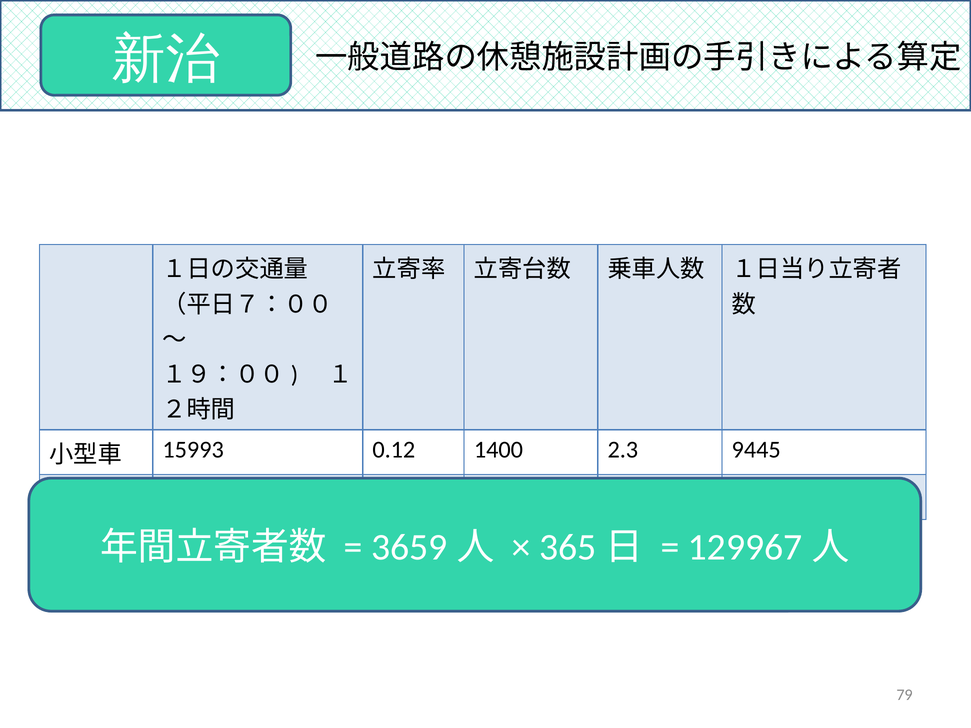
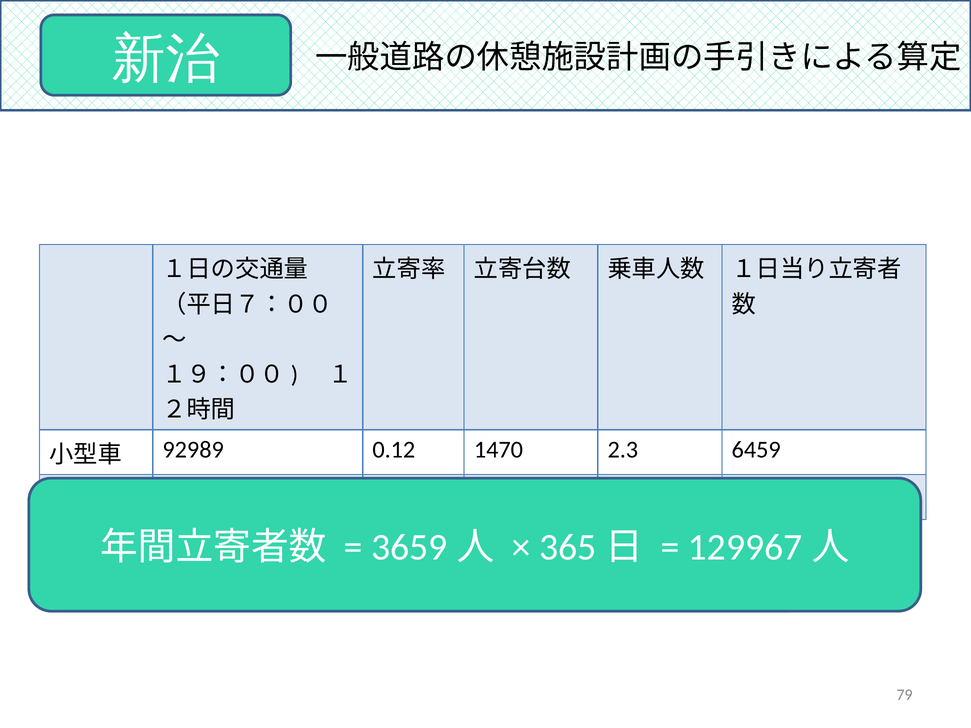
15993: 15993 -> 92989
1400: 1400 -> 1470
9445: 9445 -> 6459
